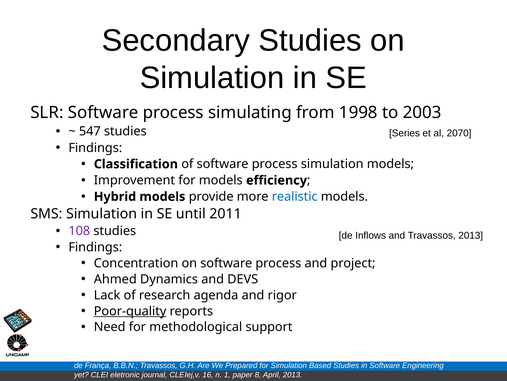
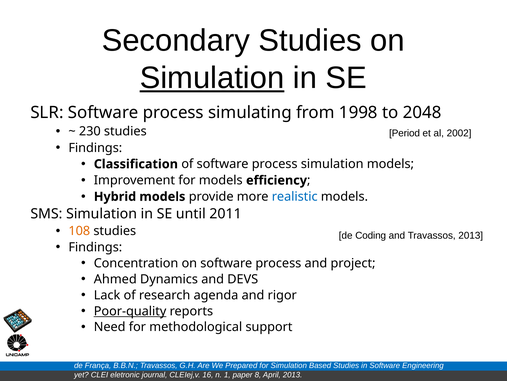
Simulation at (212, 78) underline: none -> present
2003: 2003 -> 2048
547: 547 -> 230
Series: Series -> Period
2070: 2070 -> 2002
108 colour: purple -> orange
Inflows: Inflows -> Coding
